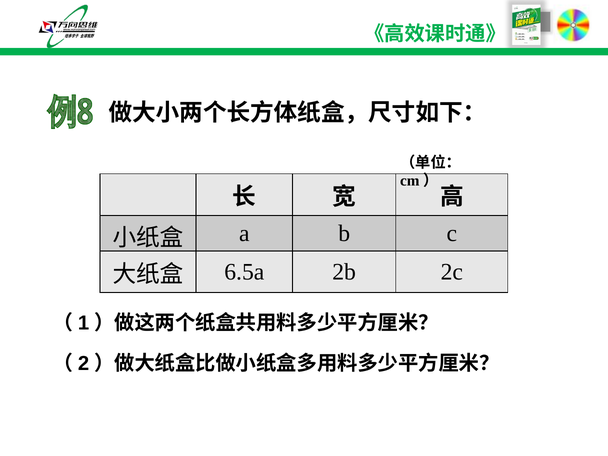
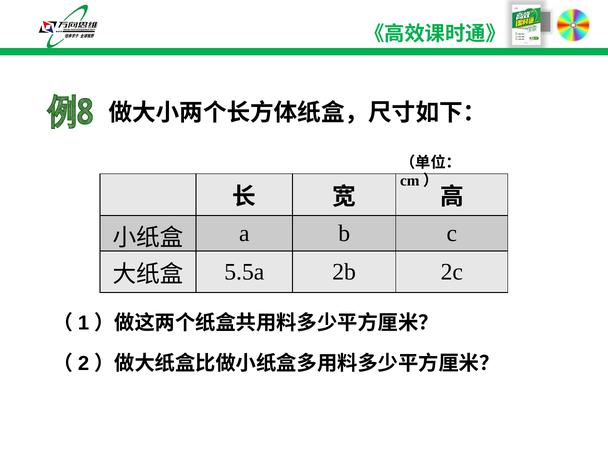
6.5a: 6.5a -> 5.5a
